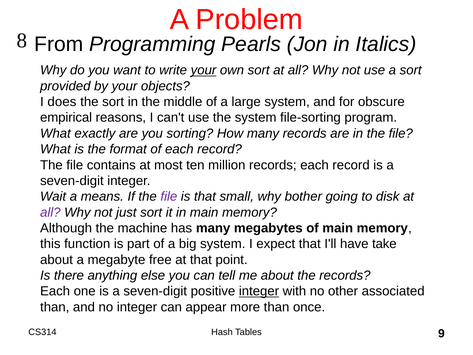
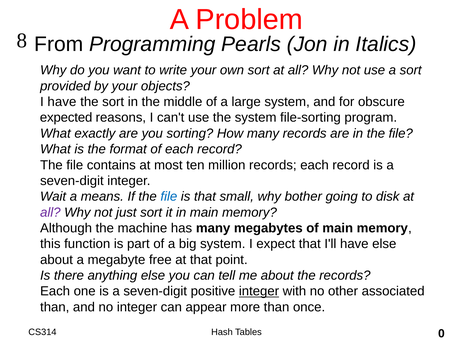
your at (203, 70) underline: present -> none
I does: does -> have
empirical: empirical -> expected
file at (169, 196) colour: purple -> blue
have take: take -> else
9: 9 -> 0
